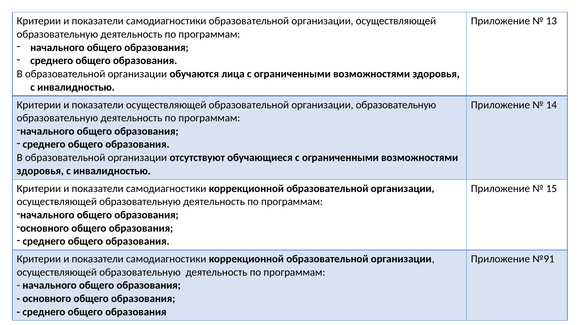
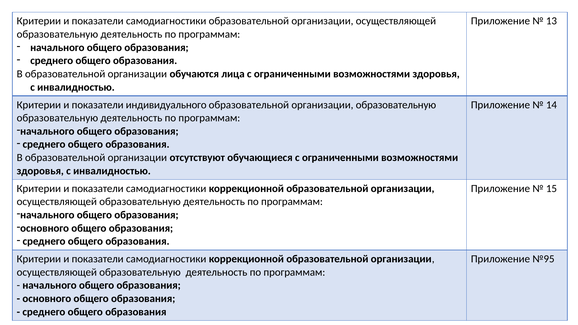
показатели осуществляющей: осуществляющей -> индивидуального
№91: №91 -> №95
